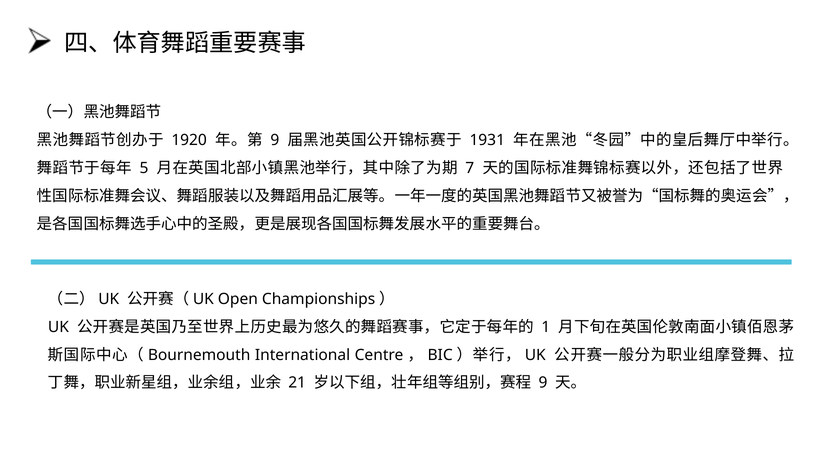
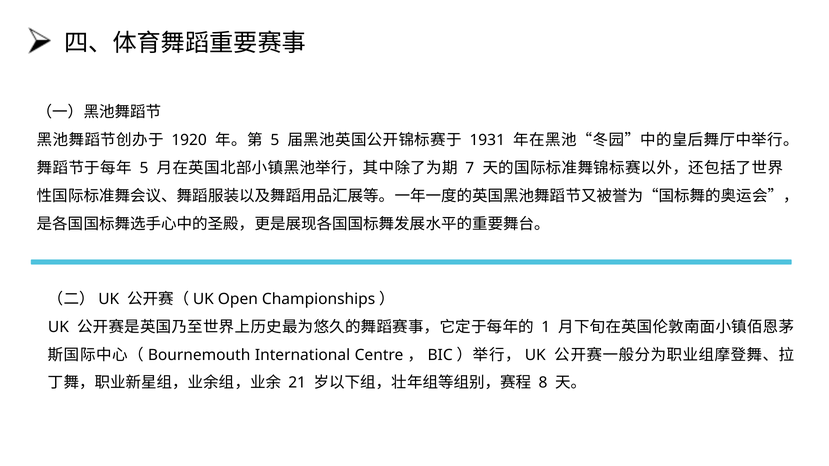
9 at (275, 140): 9 -> 5
9 at (543, 383): 9 -> 8
